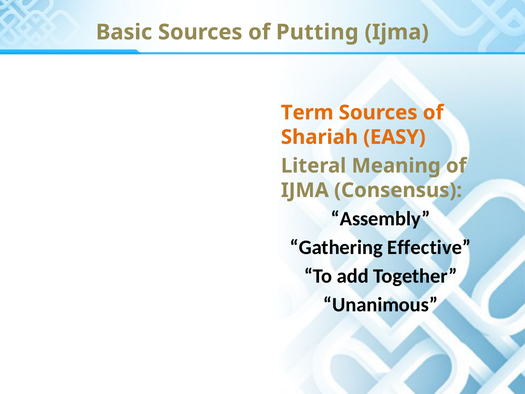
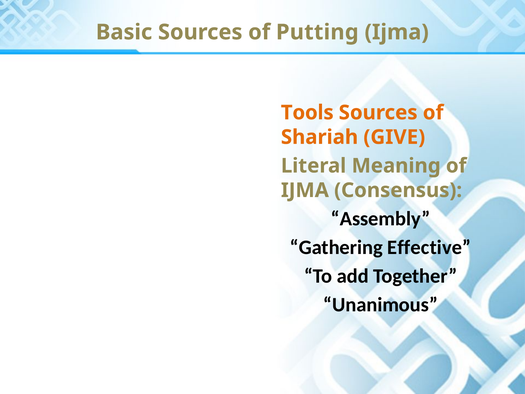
Term: Term -> Tools
EASY: EASY -> GIVE
